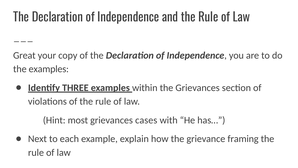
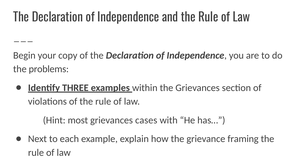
Great: Great -> Begin
the examples: examples -> problems
